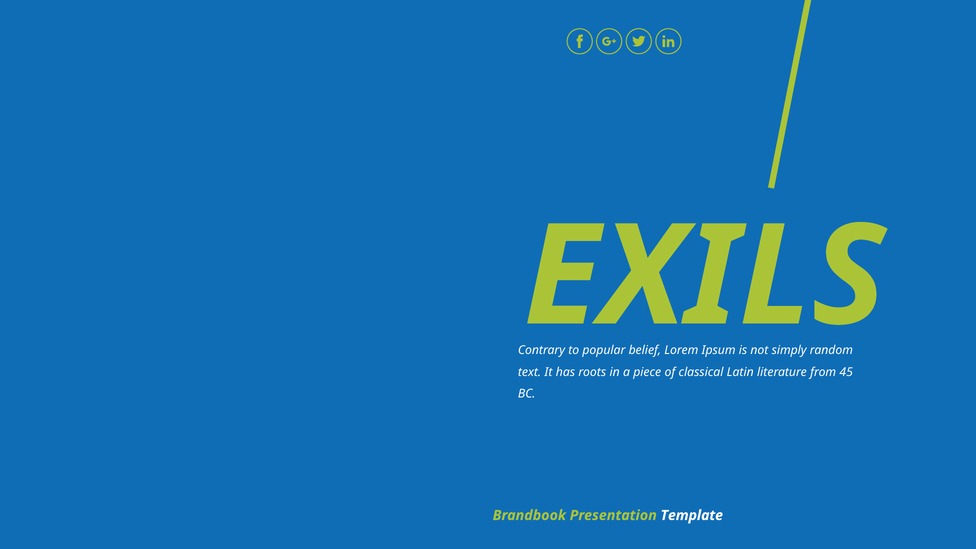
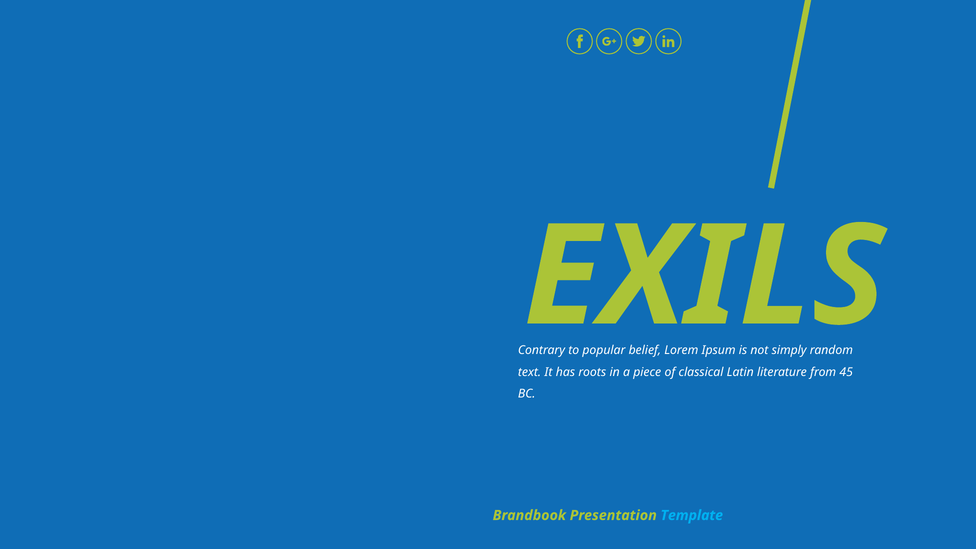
Template colour: white -> light blue
